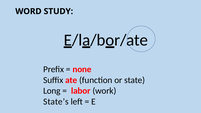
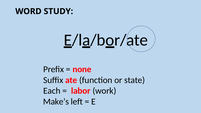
Long: Long -> Each
State’s: State’s -> Make’s
